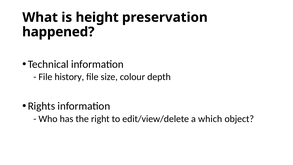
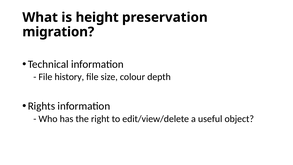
happened: happened -> migration
which: which -> useful
